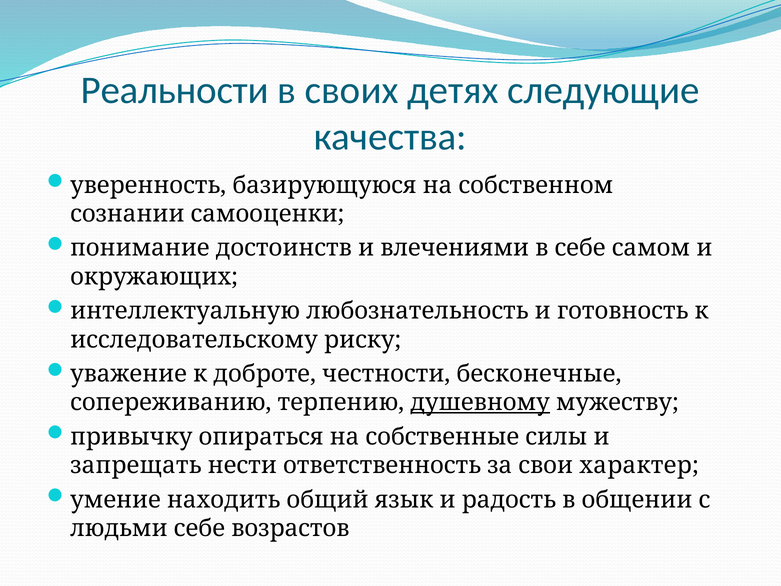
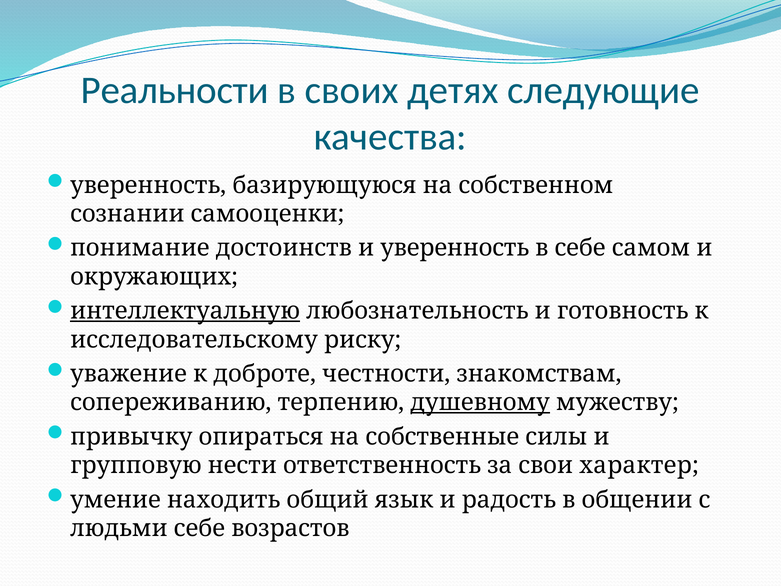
и влечениями: влечениями -> уверенность
интеллектуальную underline: none -> present
бесконечные: бесконечные -> знакомствам
запрещать: запрещать -> групповую
